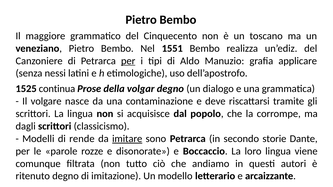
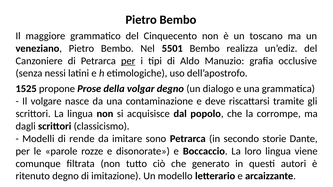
1551: 1551 -> 5501
applicare: applicare -> occlusive
continua: continua -> propone
imitare underline: present -> none
andiamo: andiamo -> generato
